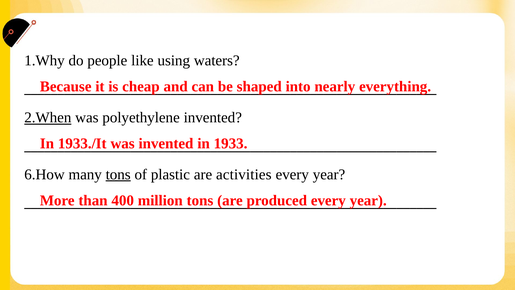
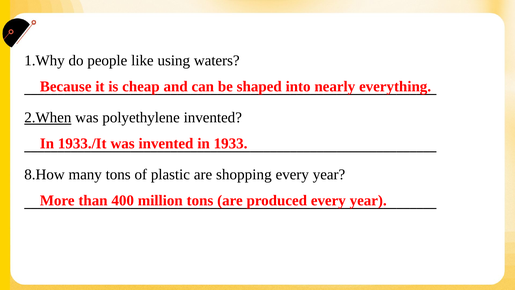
6.How: 6.How -> 8.How
tons at (118, 174) underline: present -> none
activities: activities -> shopping
